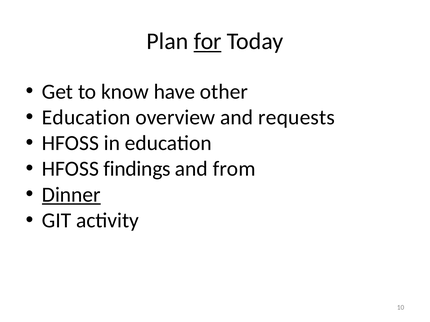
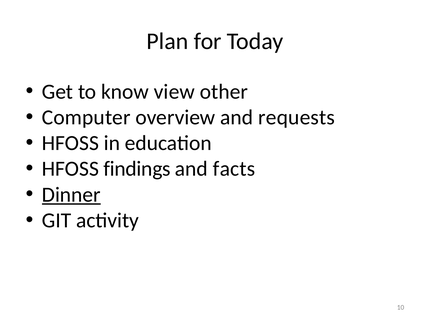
for underline: present -> none
have: have -> view
Education at (86, 118): Education -> Computer
from: from -> facts
